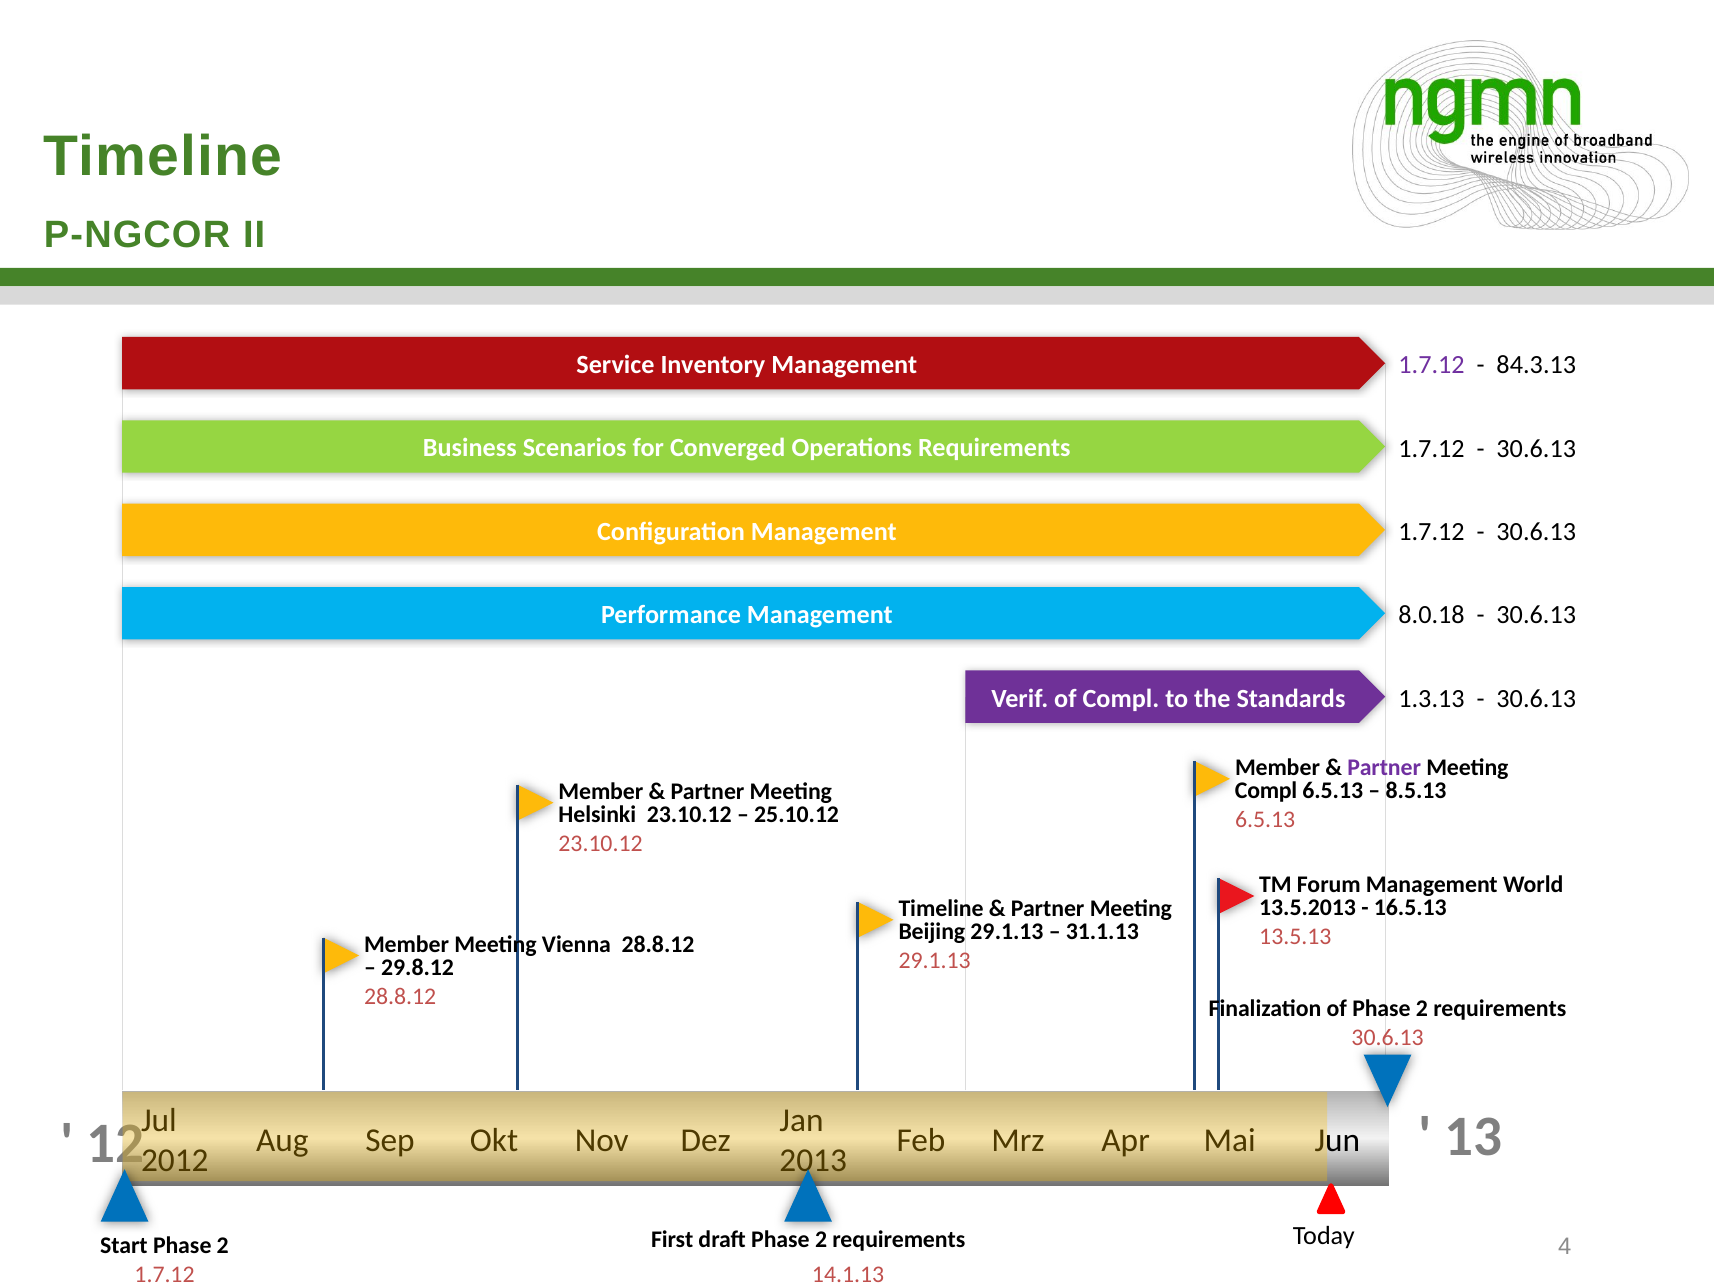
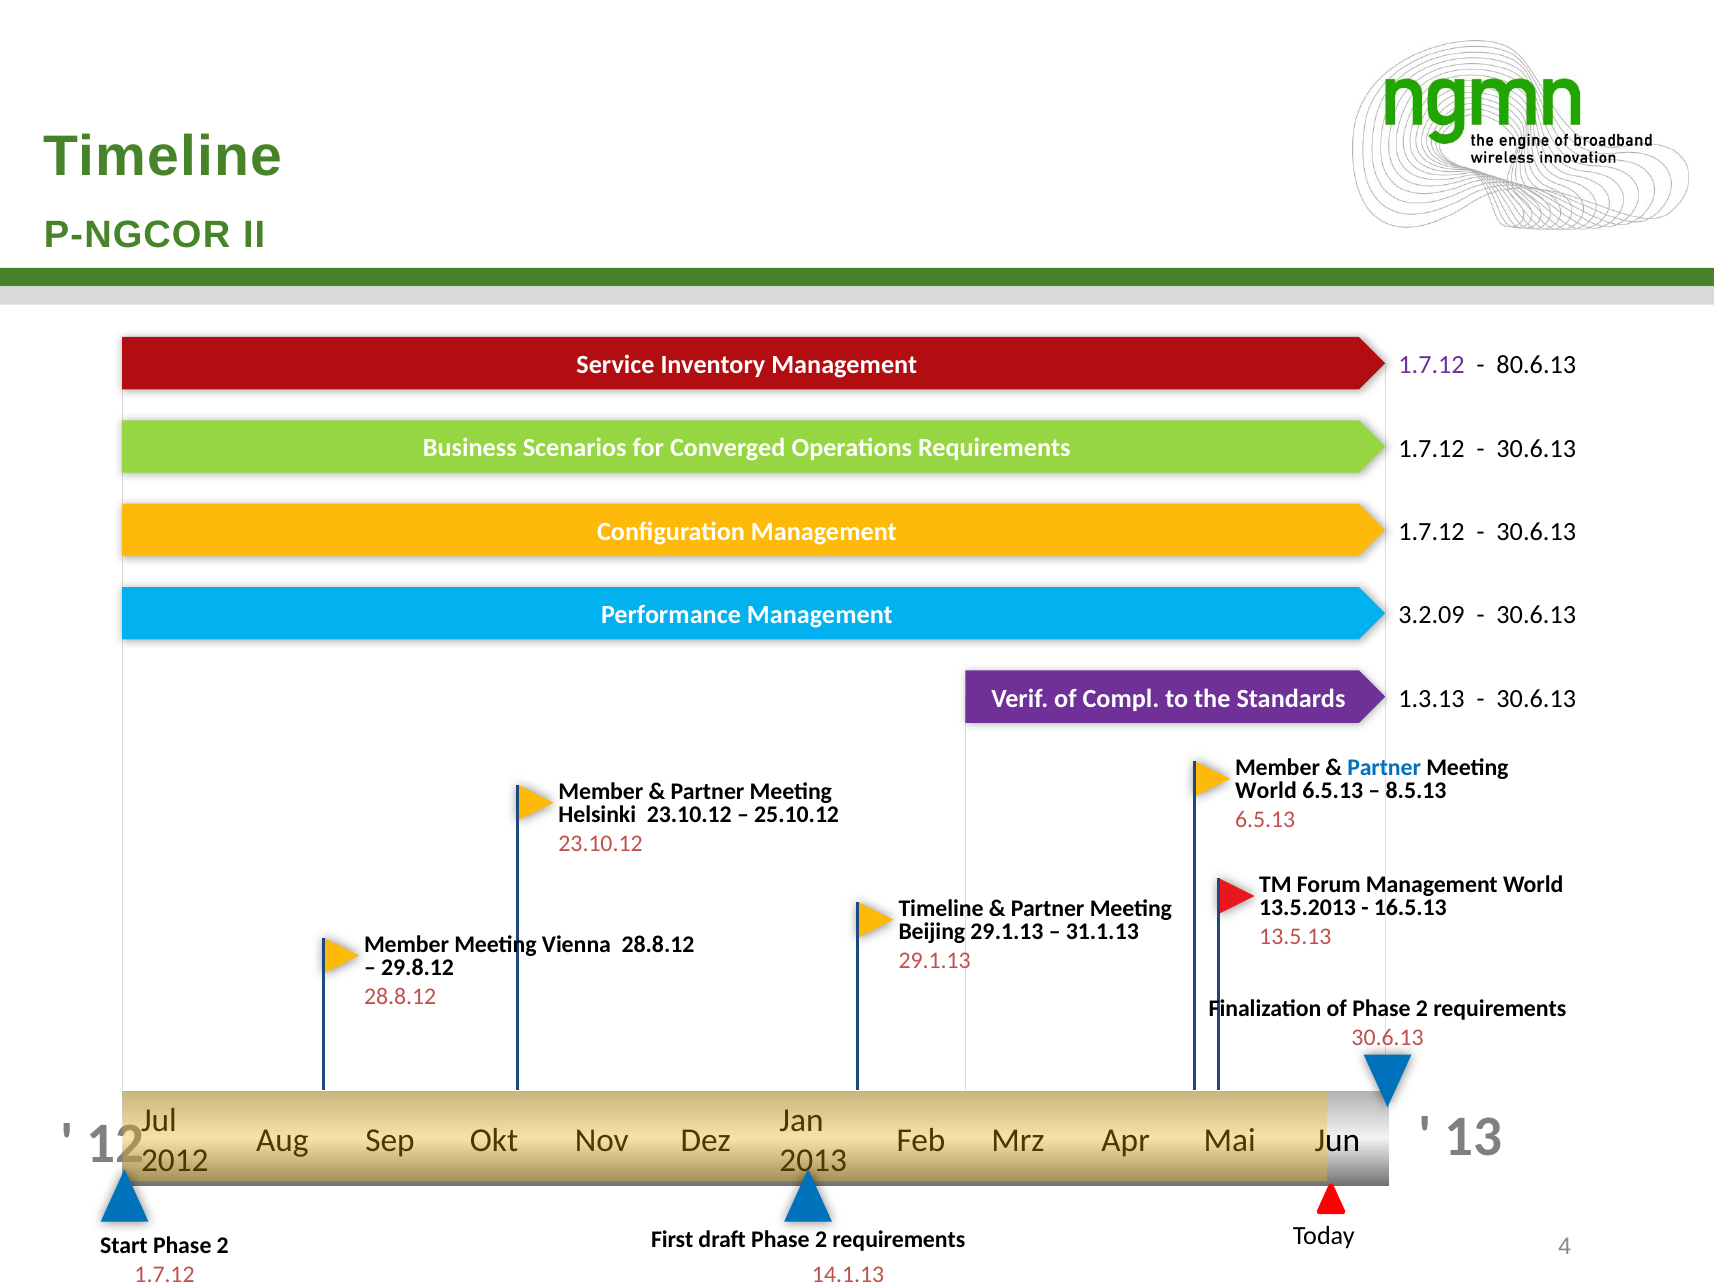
84.3.13: 84.3.13 -> 80.6.13
8.0.18: 8.0.18 -> 3.2.09
Partner at (1384, 767) colour: purple -> blue
Compl at (1266, 790): Compl -> World
